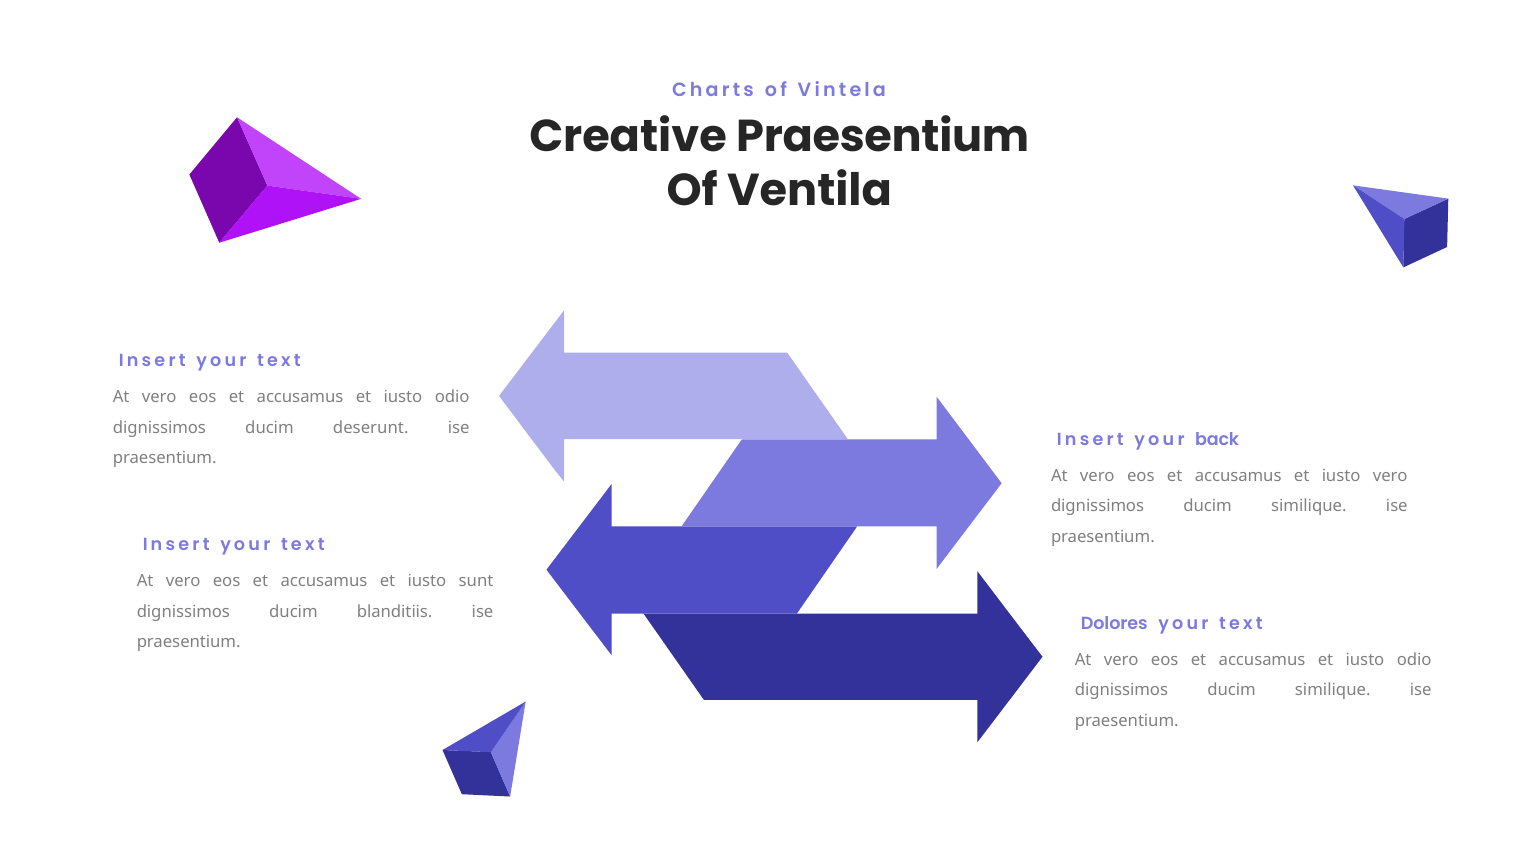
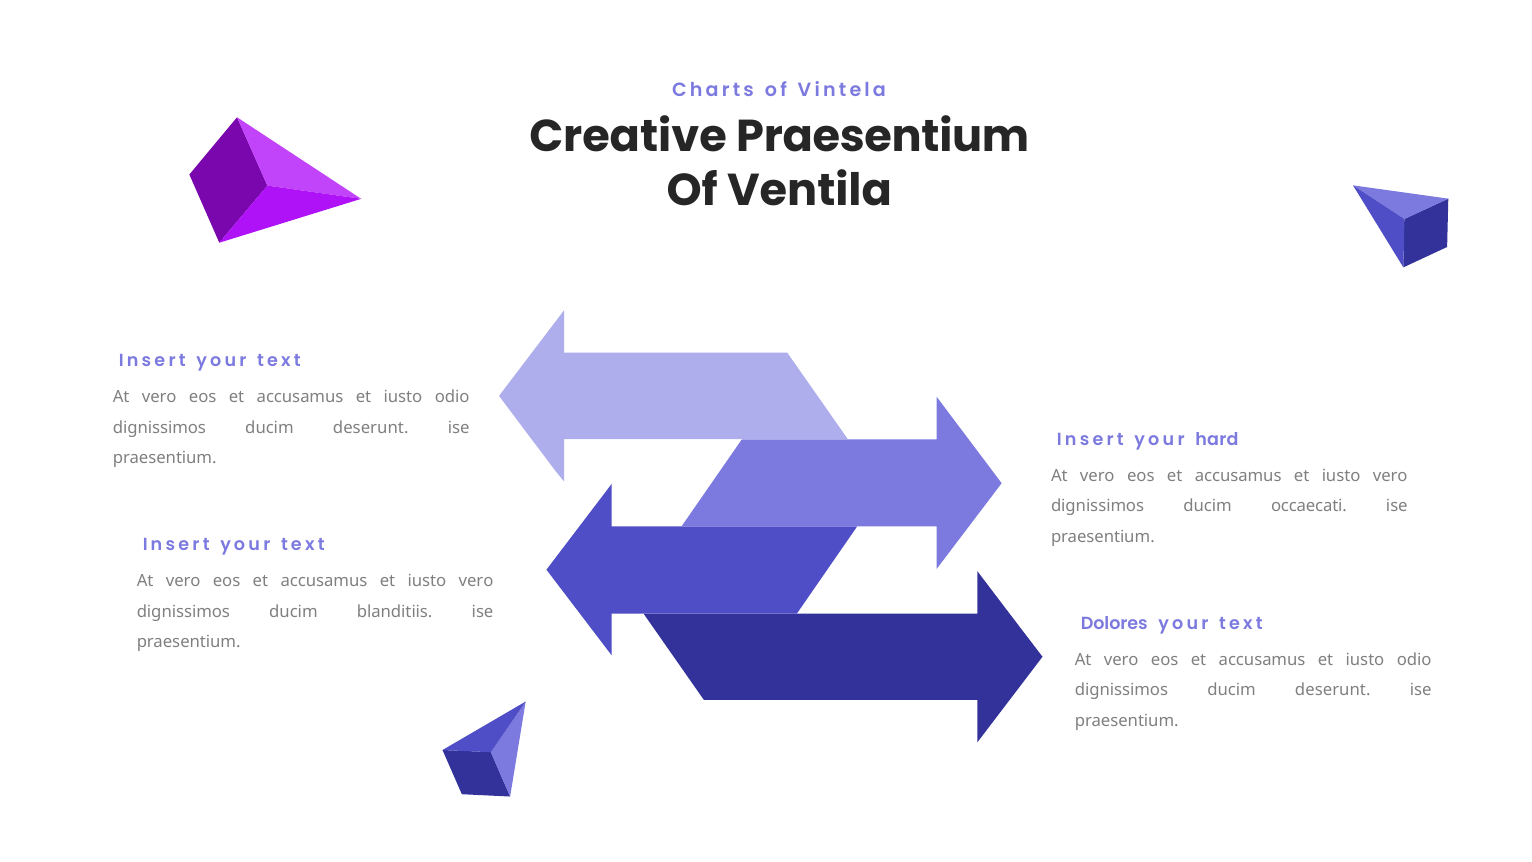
back: back -> hard
similique at (1309, 506): similique -> occaecati
sunt at (476, 581): sunt -> vero
similique at (1333, 690): similique -> deserunt
